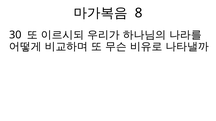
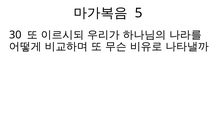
8: 8 -> 5
